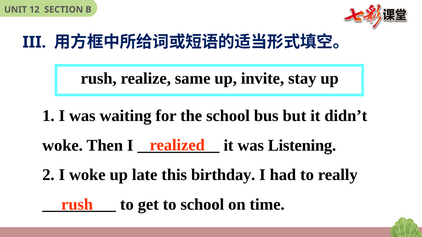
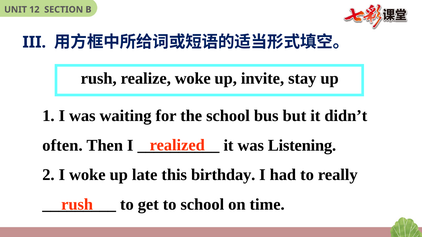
realize same: same -> woke
woke at (63, 146): woke -> often
